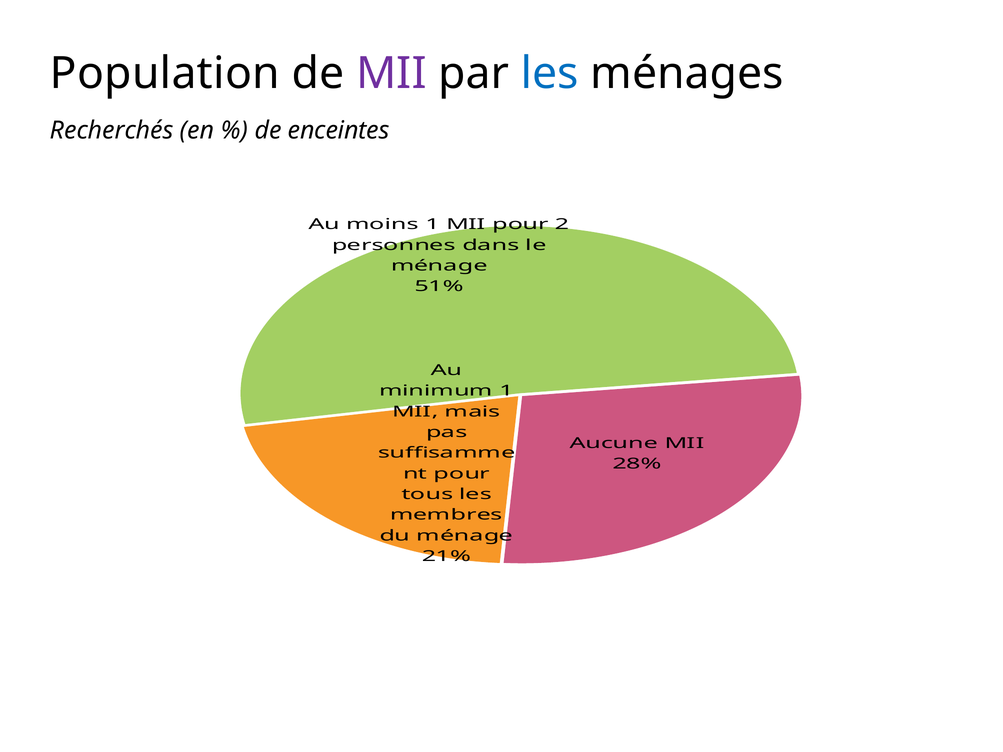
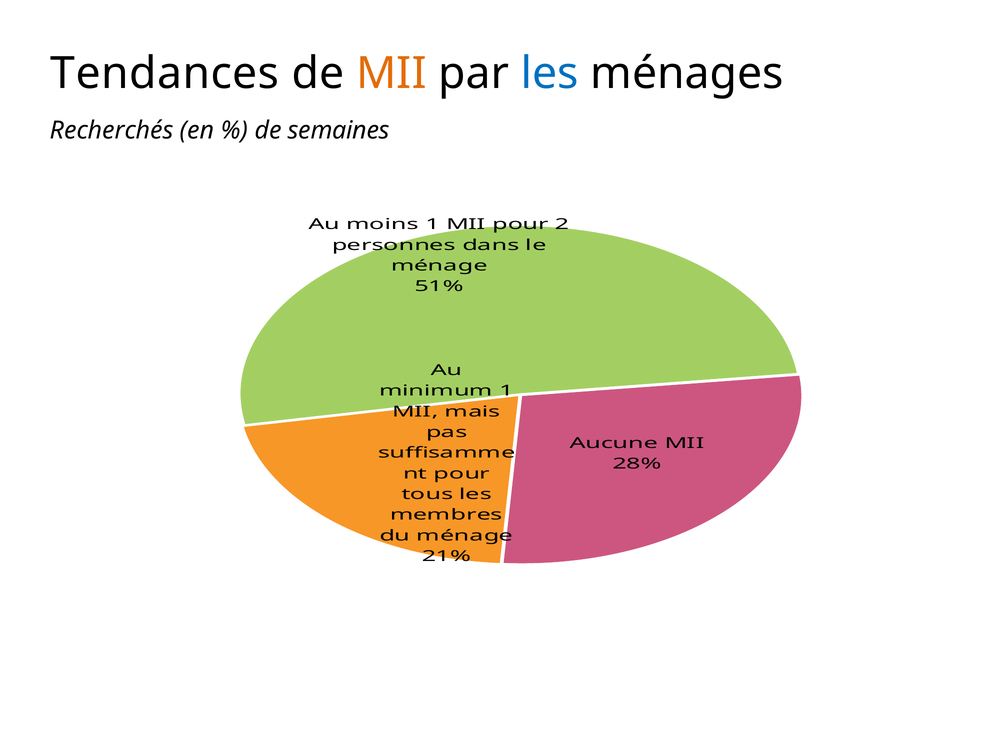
Population: Population -> Tendances
MII at (391, 74) colour: purple -> orange
enceintes: enceintes -> semaines
